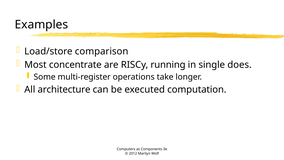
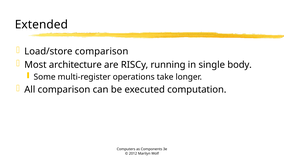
Examples: Examples -> Extended
concentrate: concentrate -> architecture
does: does -> body
All architecture: architecture -> comparison
